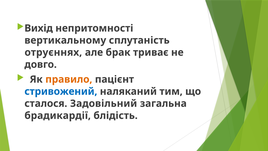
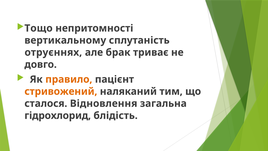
Вихід: Вихід -> Тощо
стривожений colour: blue -> orange
Задовільний: Задовільний -> Відновлення
брадикардії: брадикардії -> гідрохлорид
